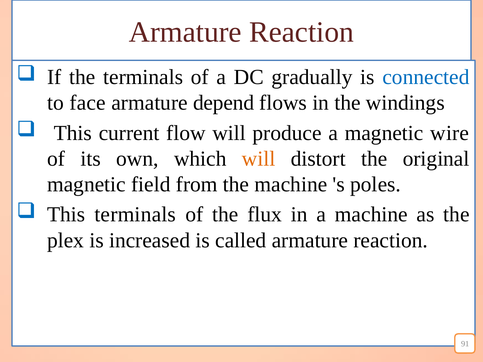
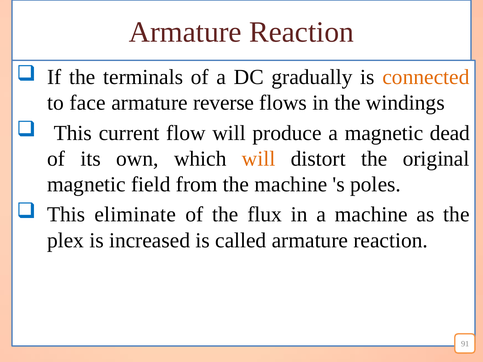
connected colour: blue -> orange
depend: depend -> reverse
wire: wire -> dead
This terminals: terminals -> eliminate
